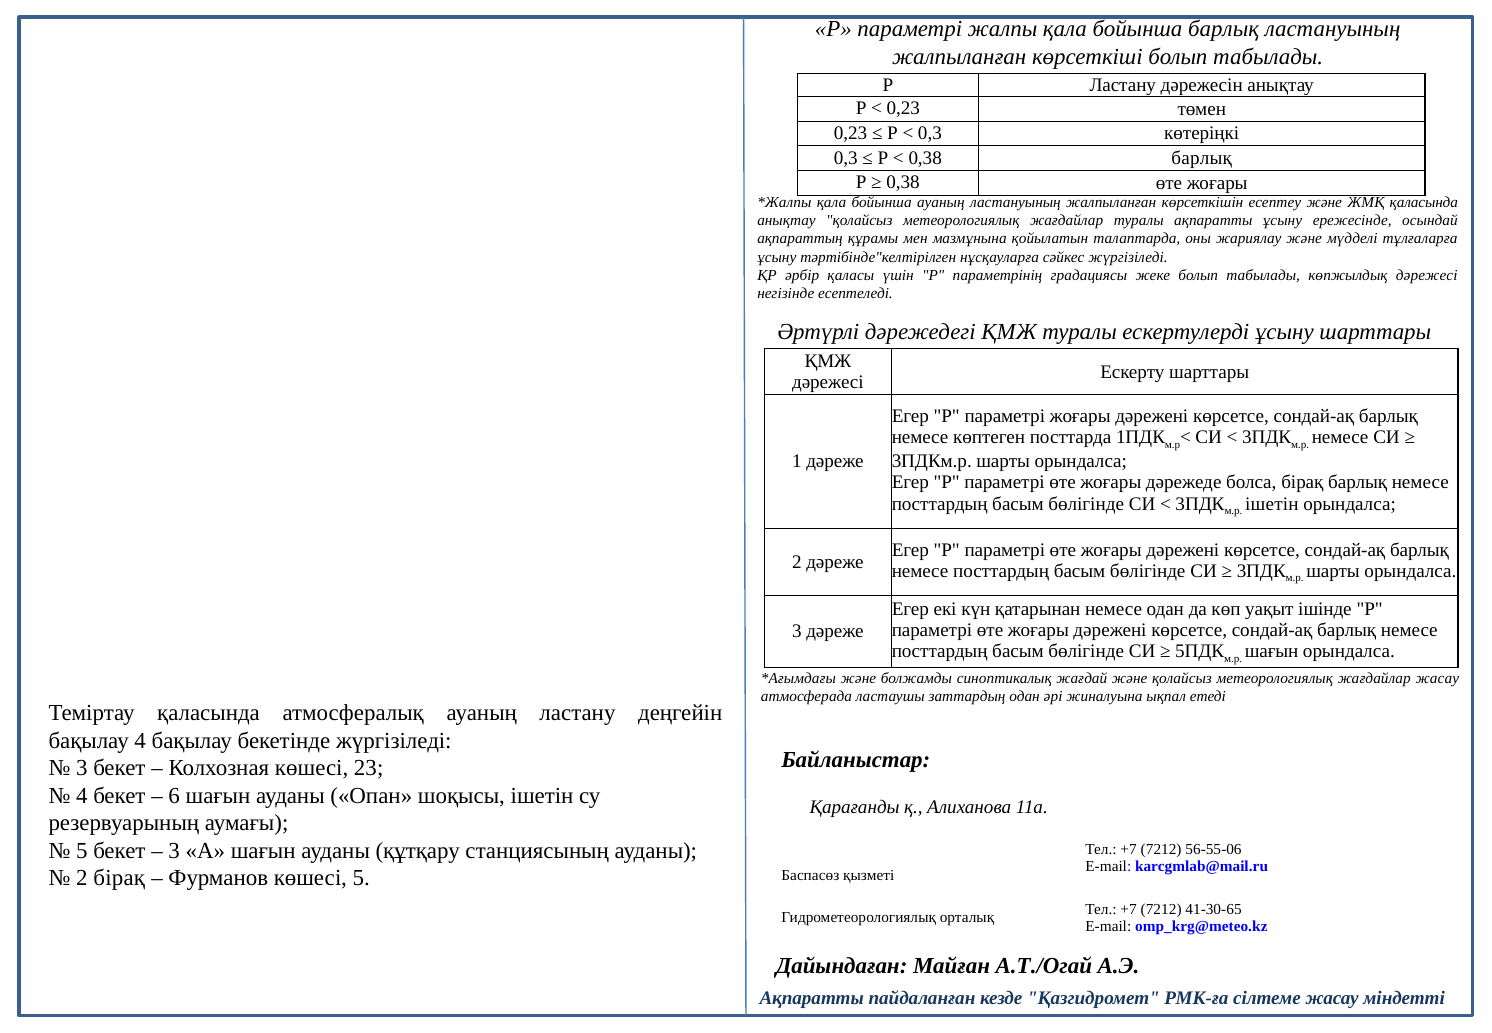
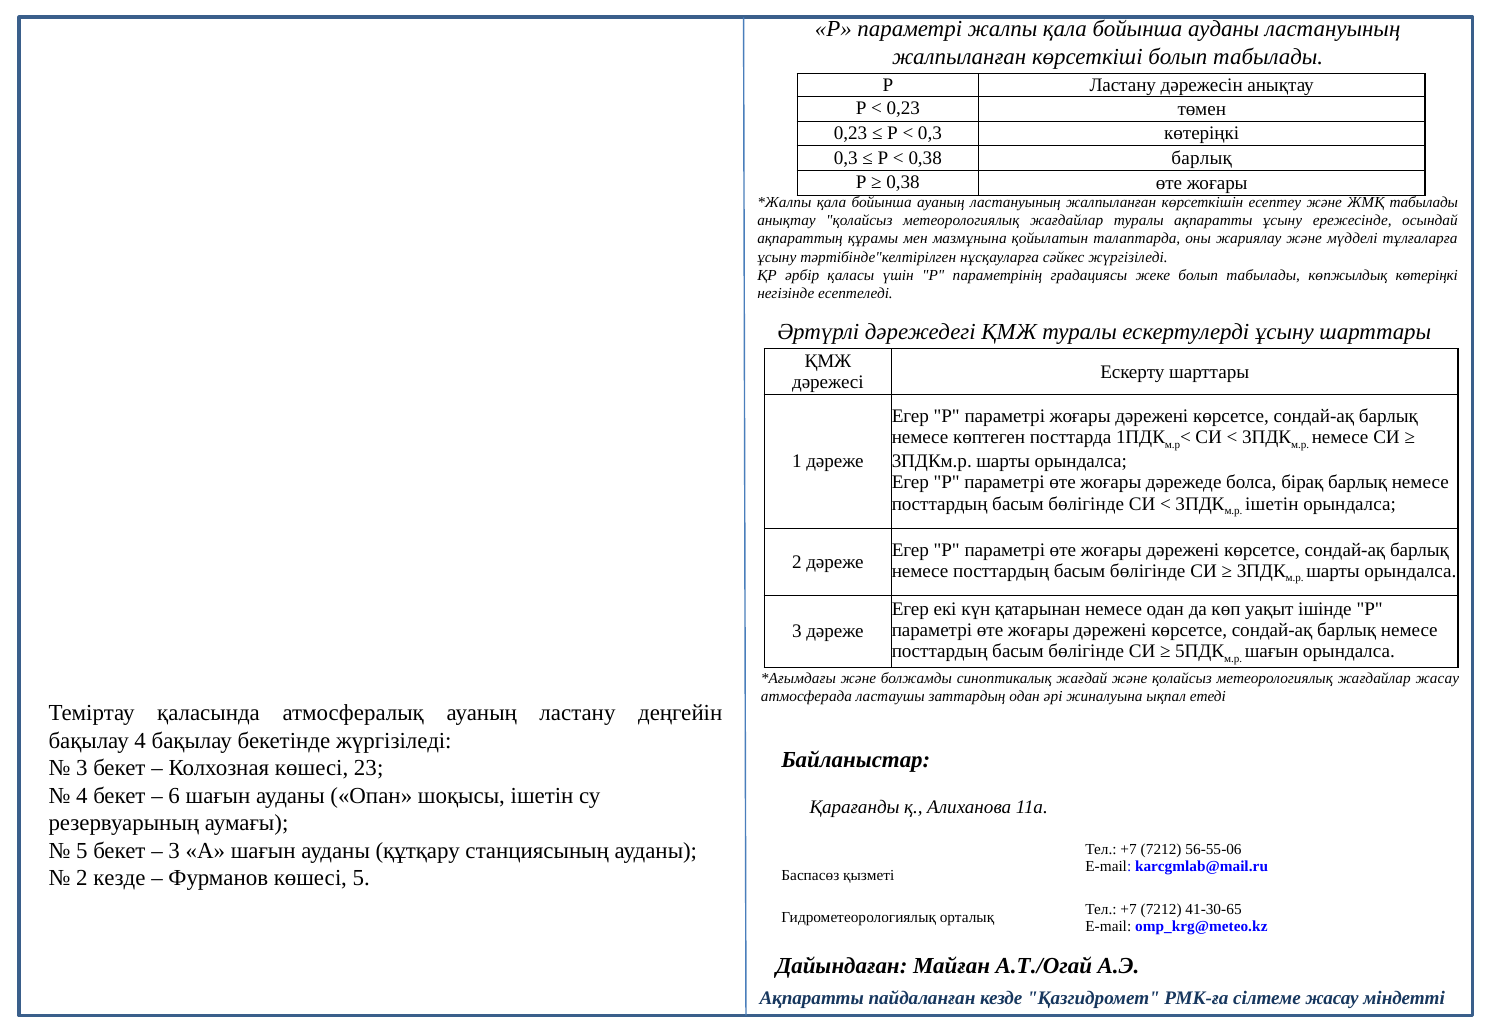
бойынша барлық: барлық -> ауданы
ЖМҚ қаласында: қаласында -> табылады
көпжылдық дәрежесі: дәрежесі -> көтеріңкі
2 бірақ: бірақ -> кезде
